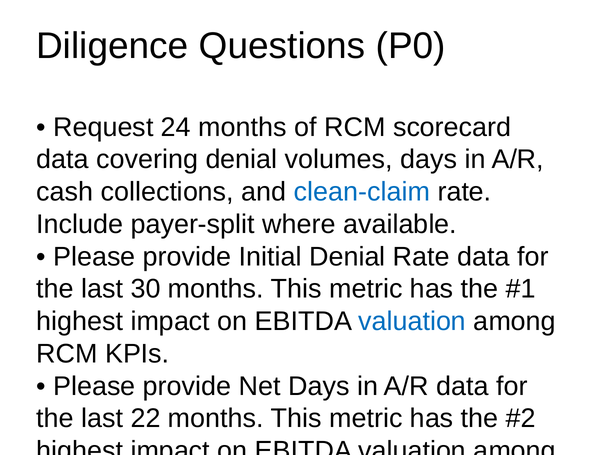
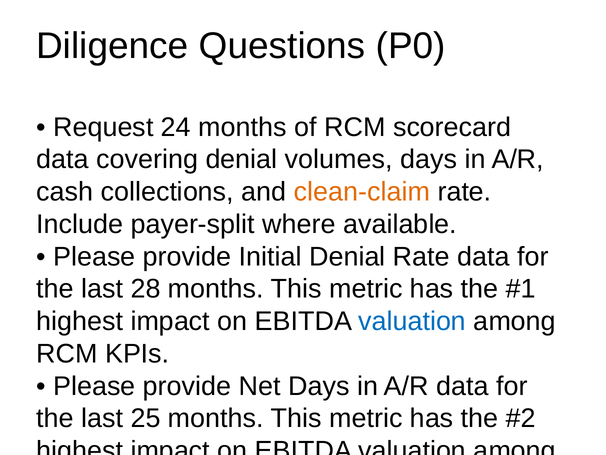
clean-claim colour: blue -> orange
30: 30 -> 28
22: 22 -> 25
